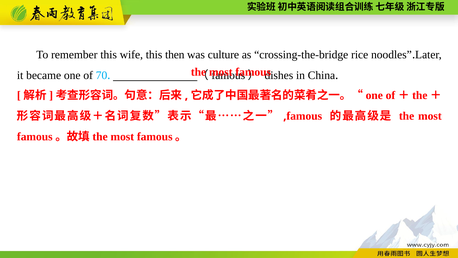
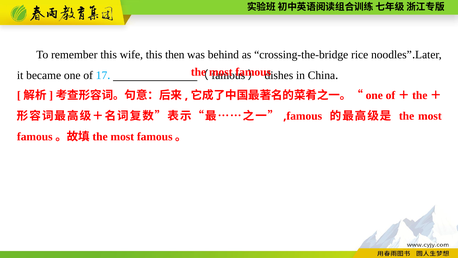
culture: culture -> behind
70: 70 -> 17
